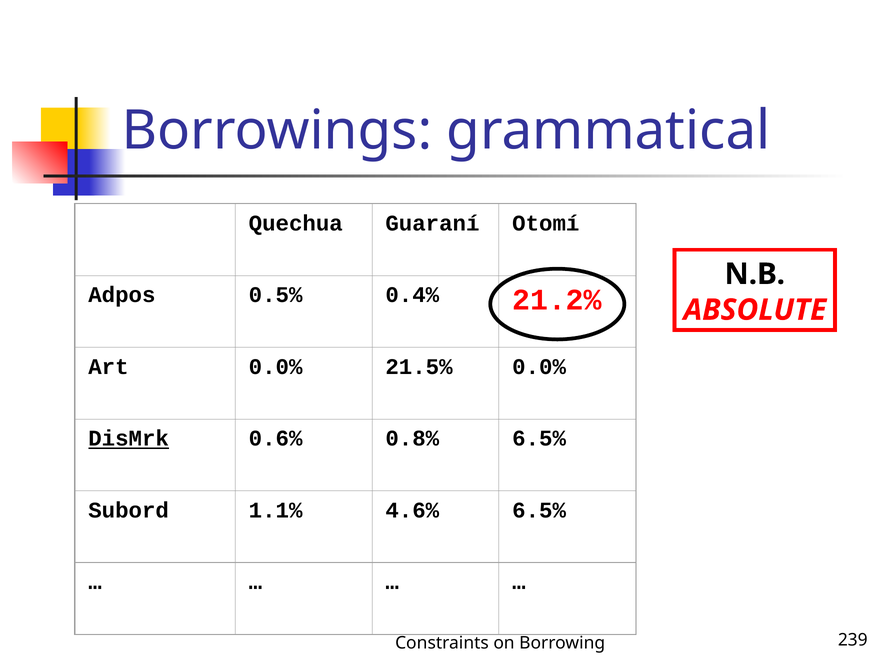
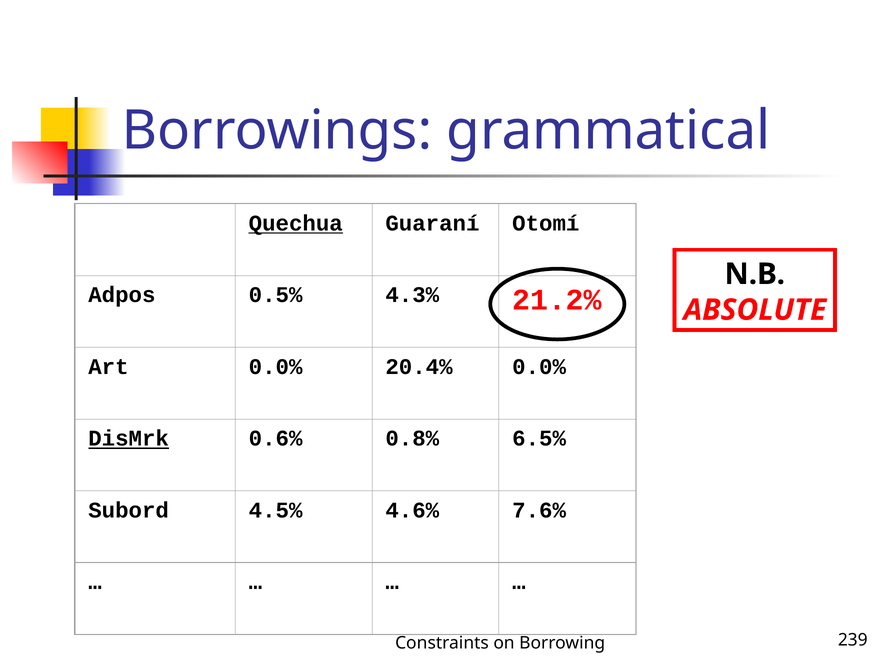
Quechua underline: none -> present
0.4%: 0.4% -> 4.3%
21.5%: 21.5% -> 20.4%
1.1%: 1.1% -> 4.5%
4.6% 6.5%: 6.5% -> 7.6%
